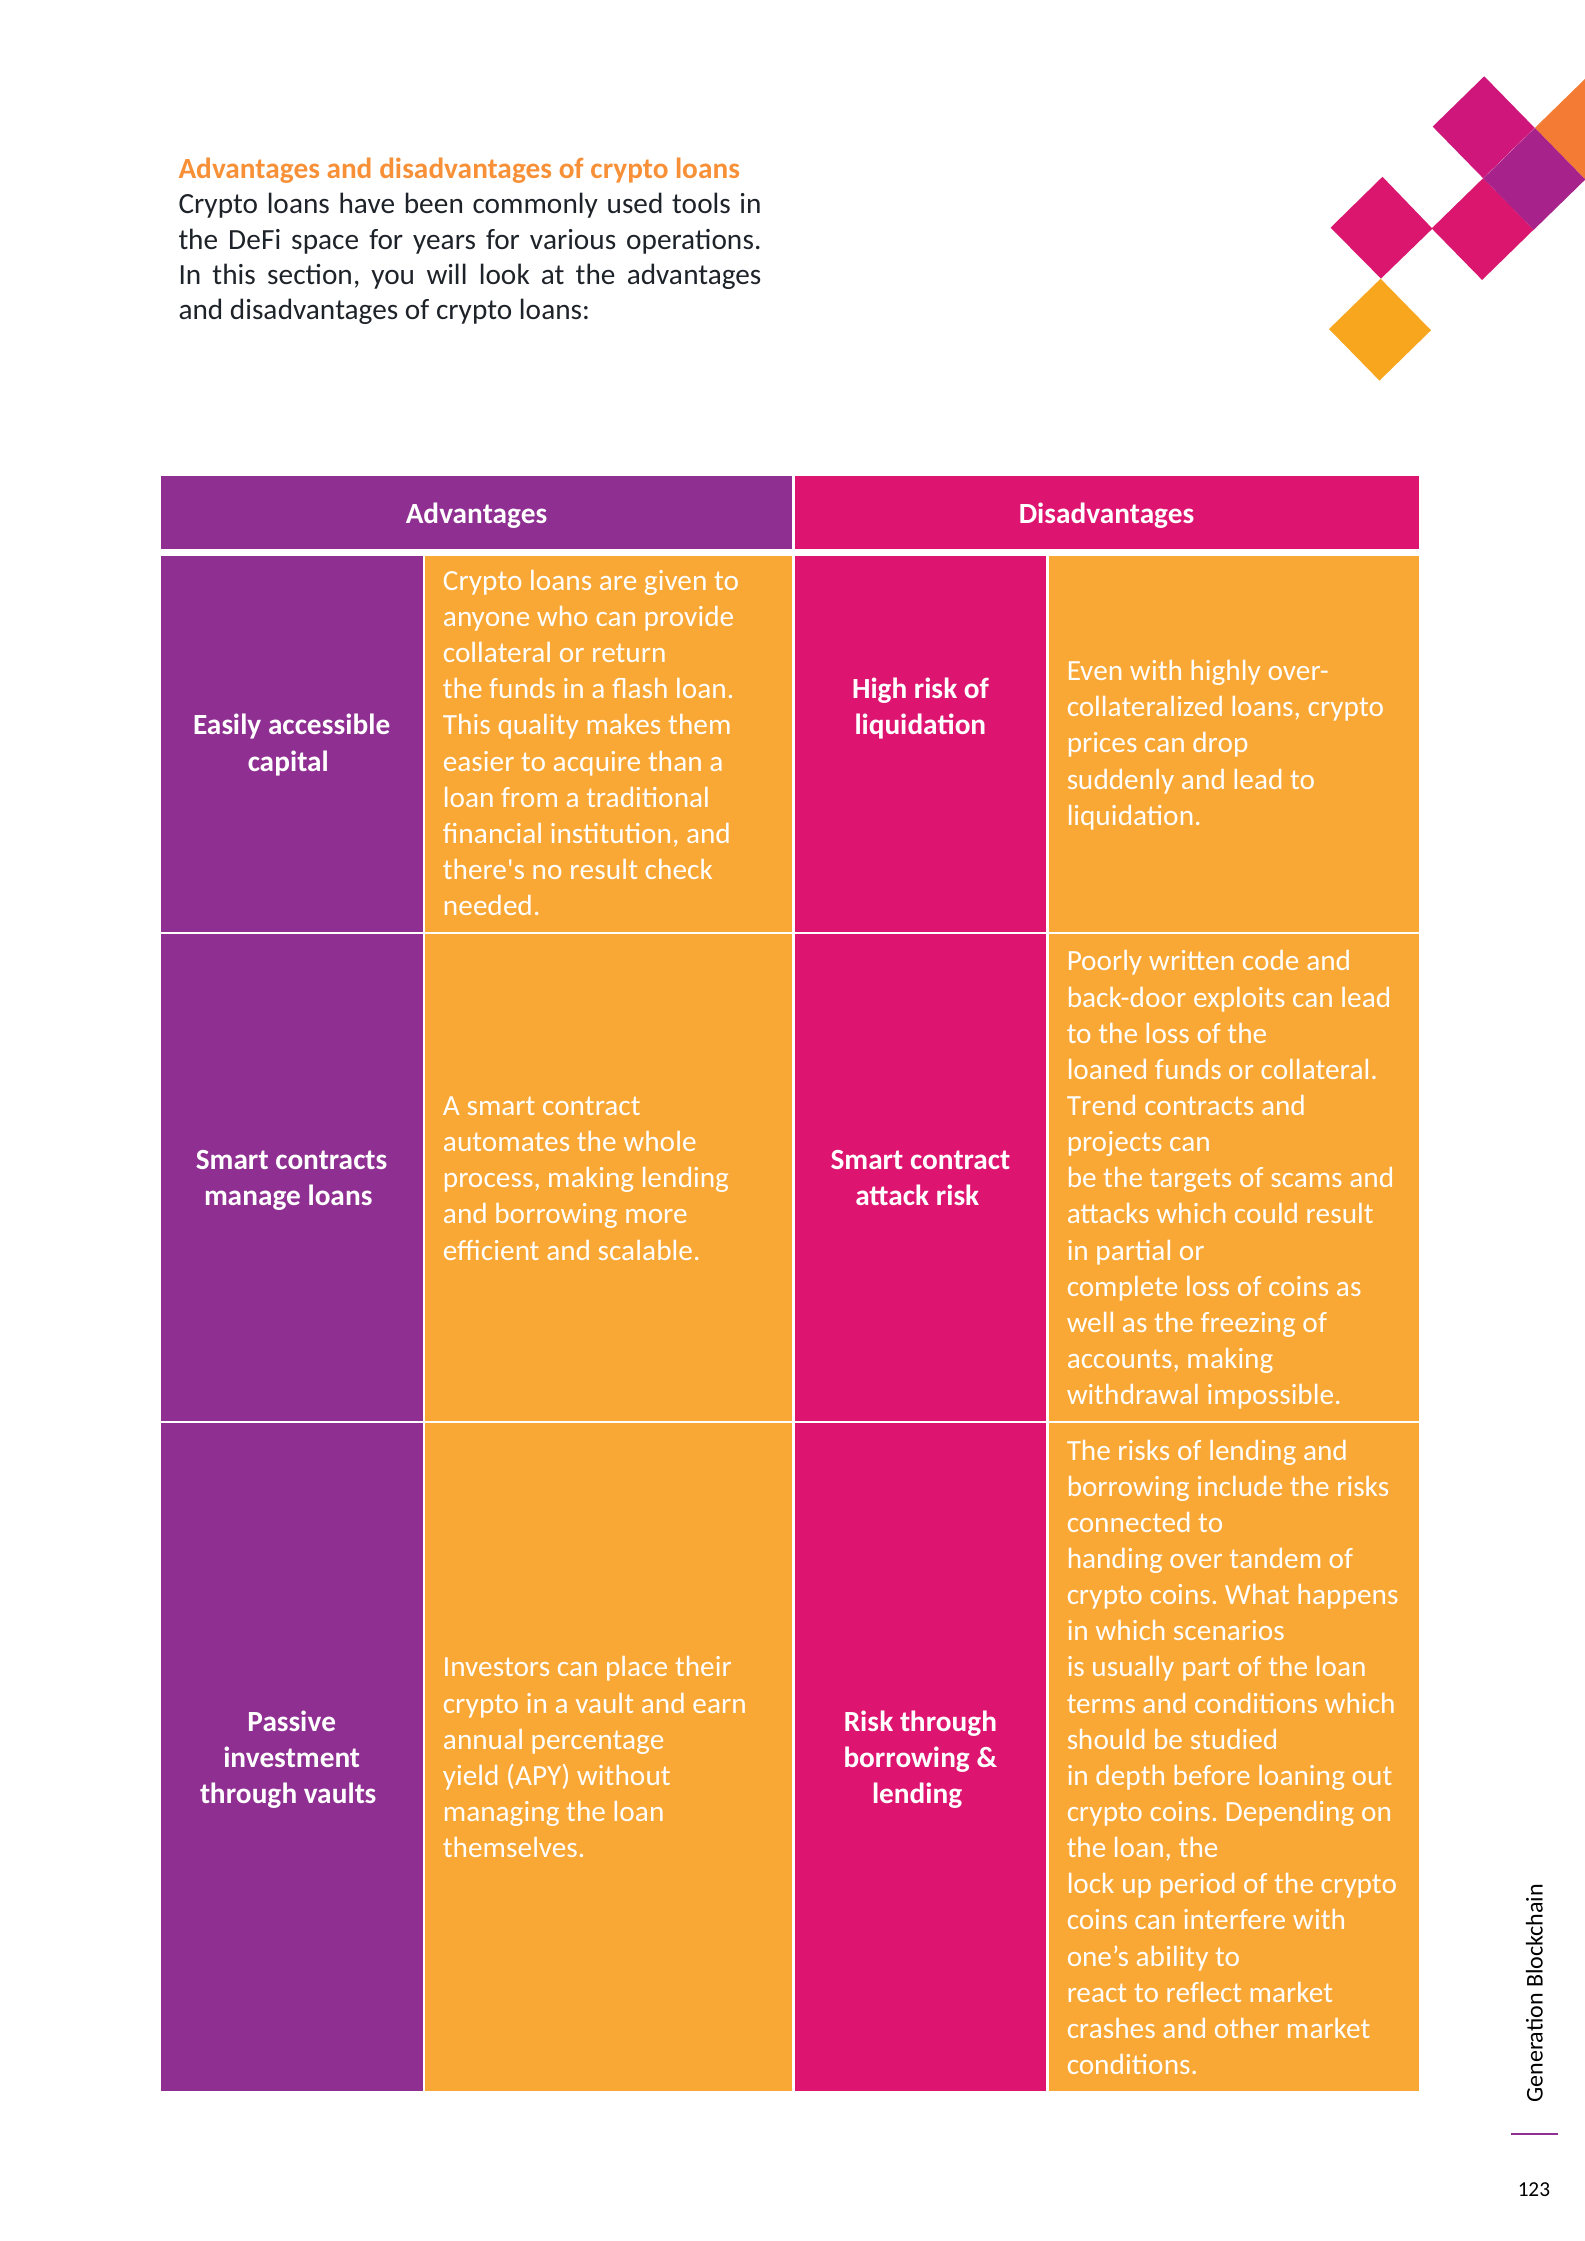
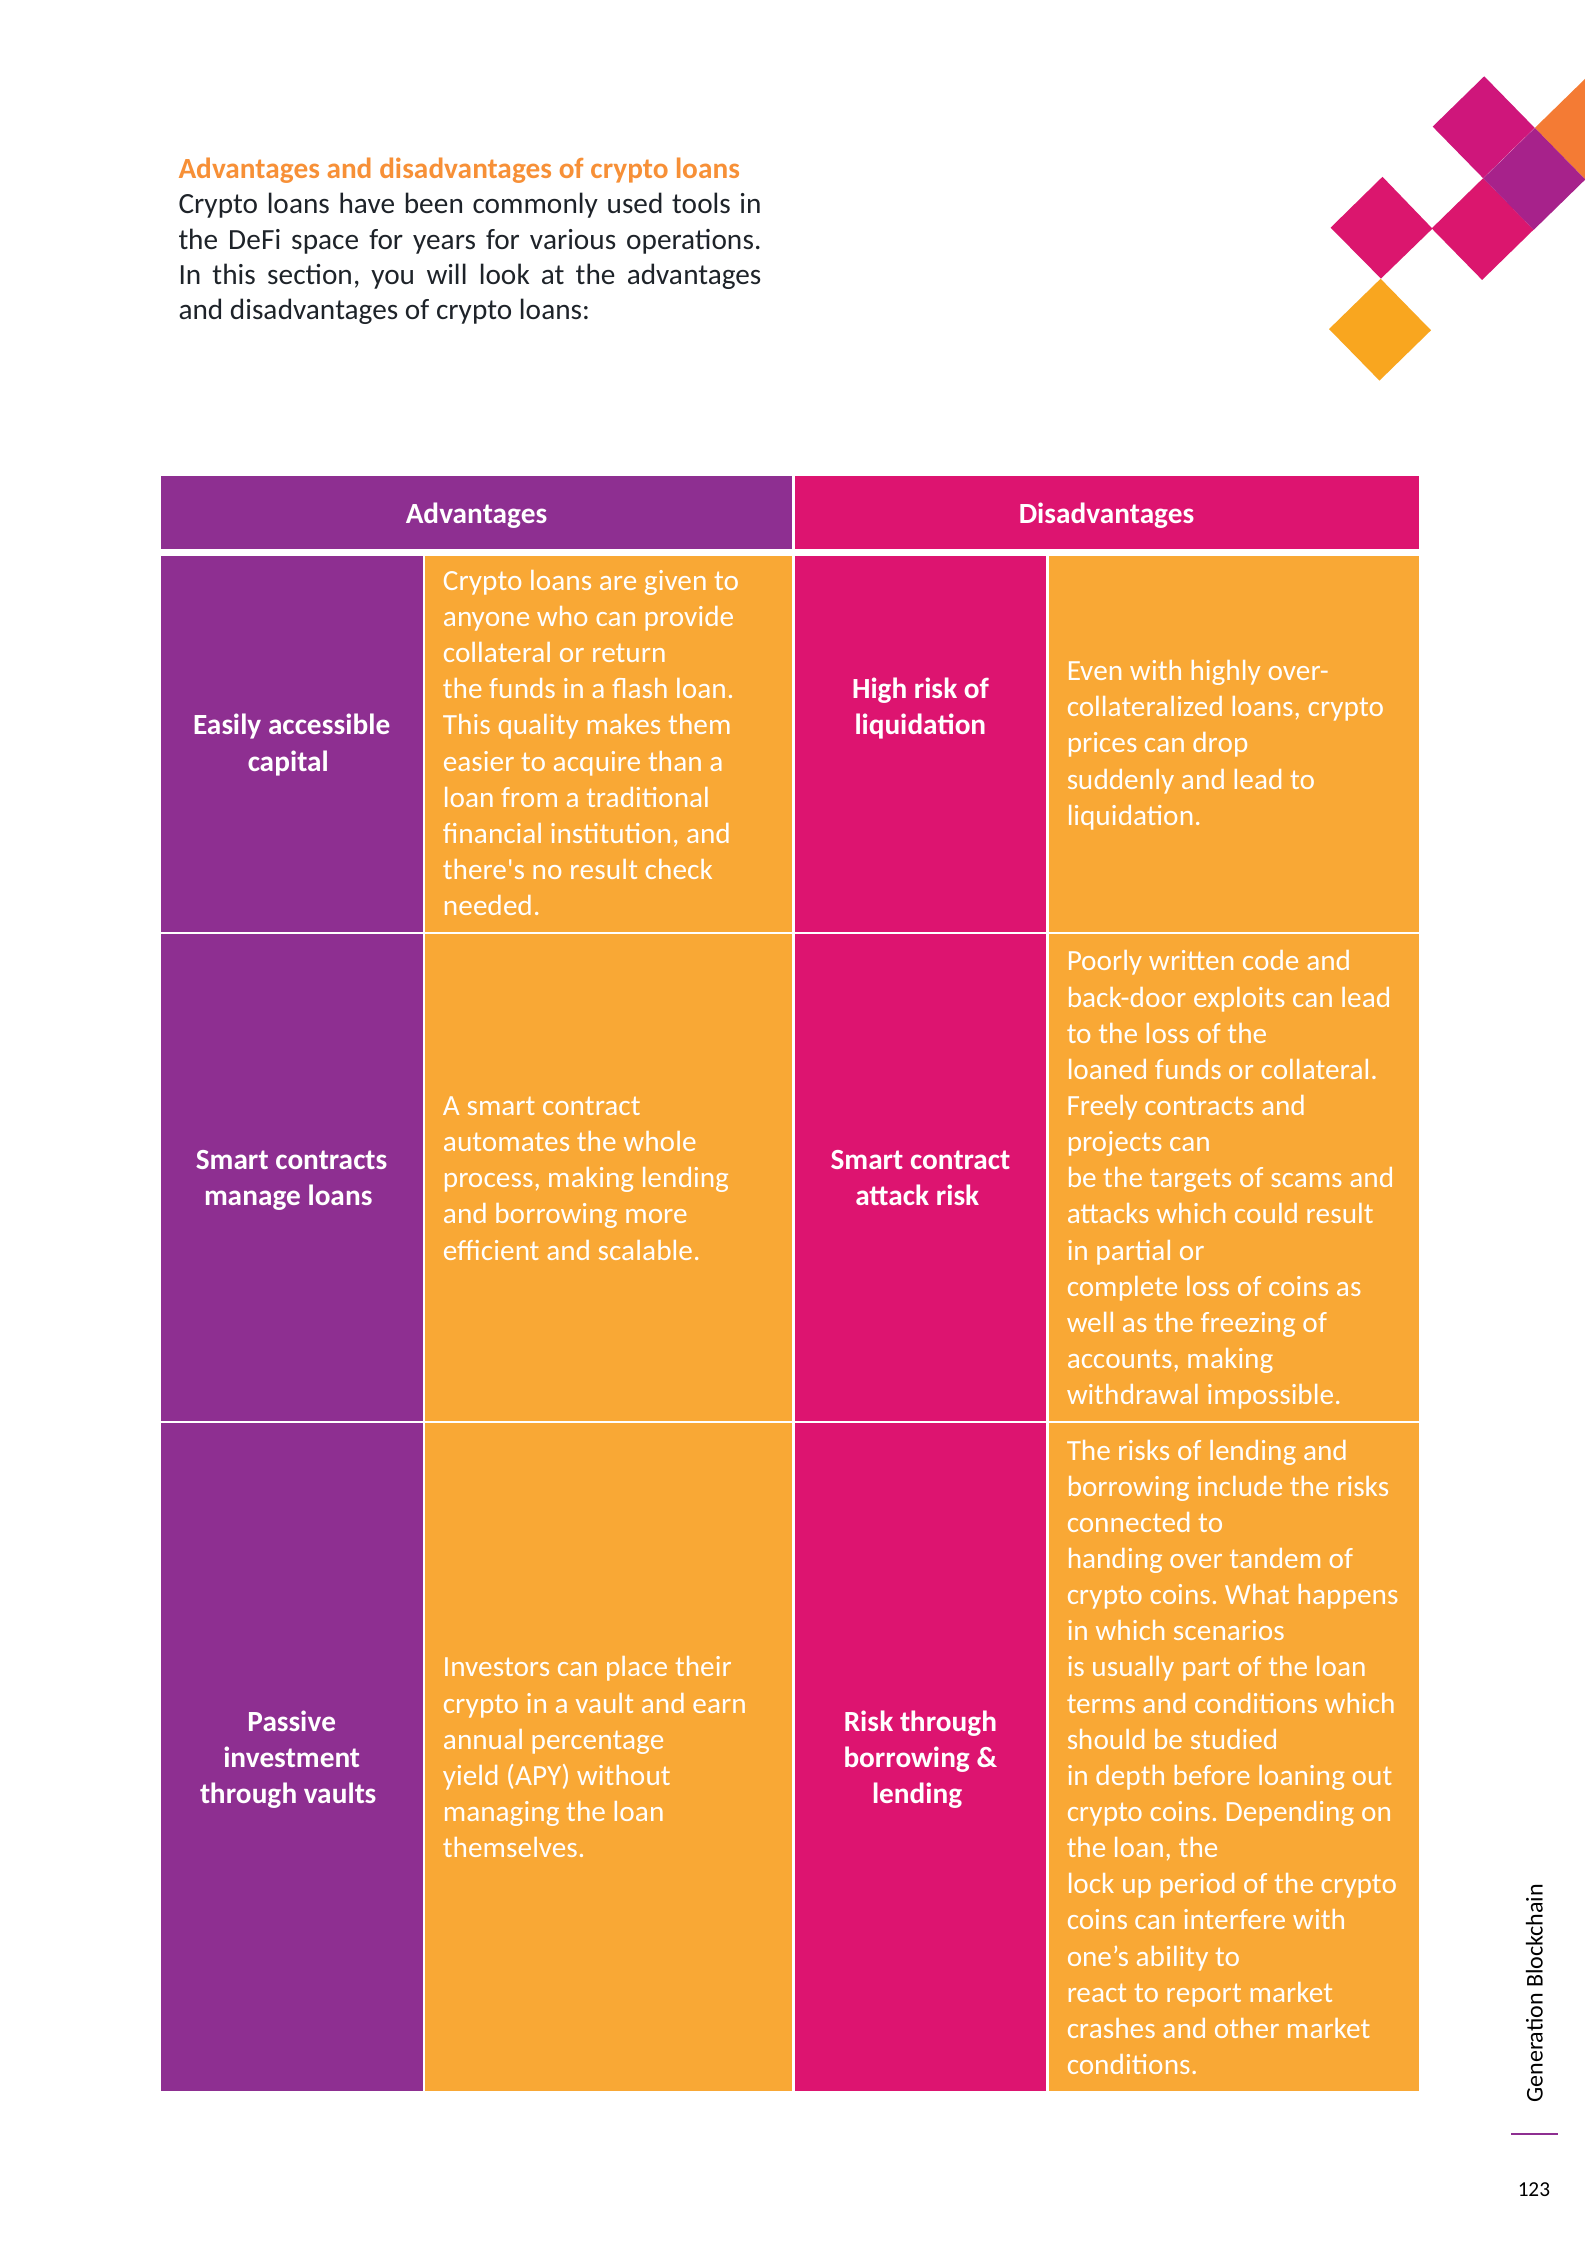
Trend: Trend -> Freely
reflect: reflect -> report
